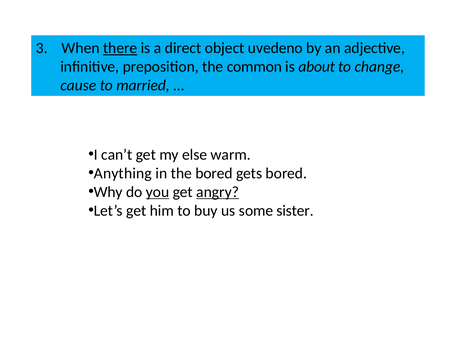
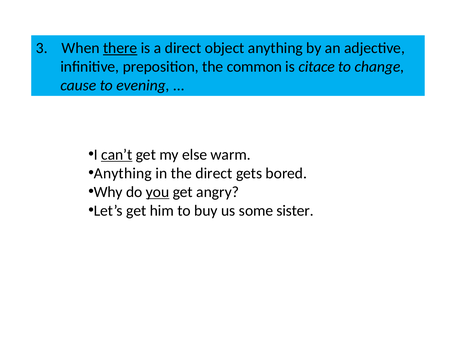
object uvedeno: uvedeno -> anything
about: about -> citace
married: married -> evening
can’t underline: none -> present
the bored: bored -> direct
angry underline: present -> none
